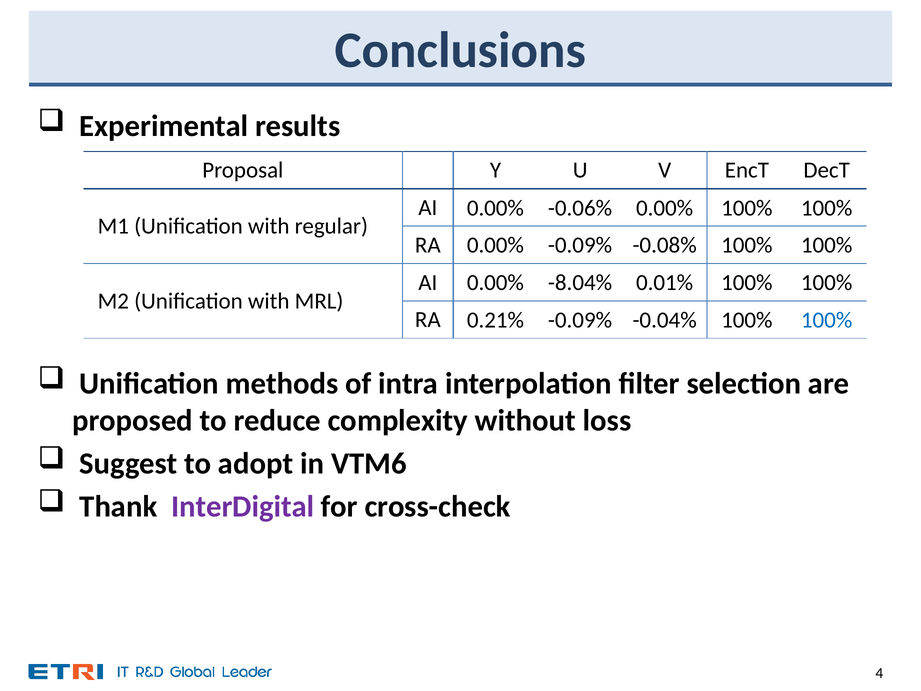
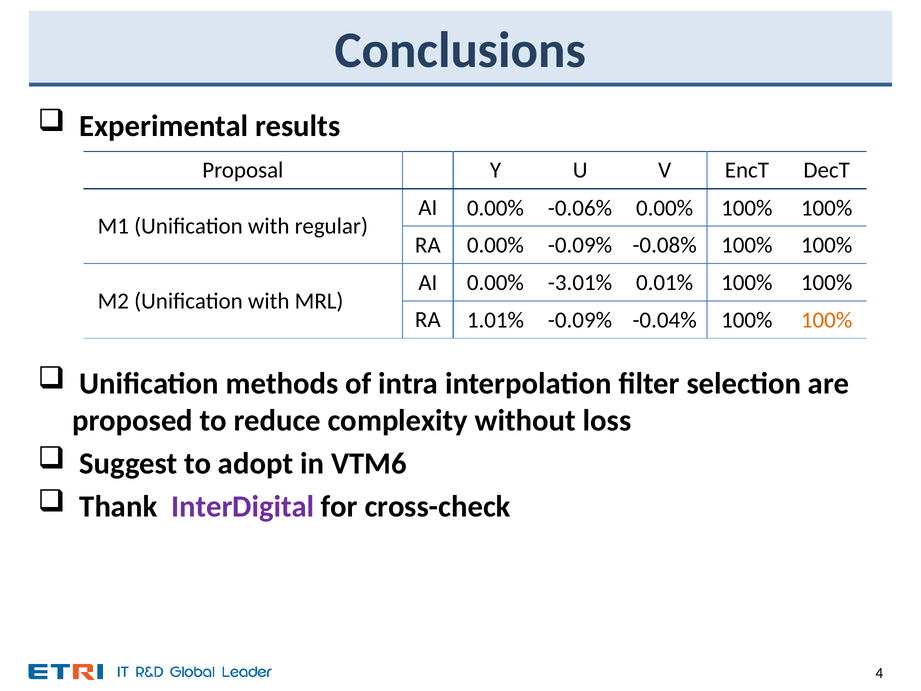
-8.04%: -8.04% -> -3.01%
0.21%: 0.21% -> 1.01%
100% at (827, 320) colour: blue -> orange
